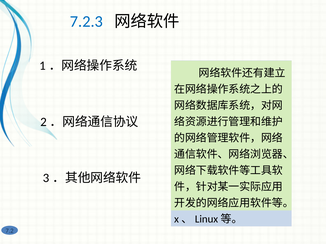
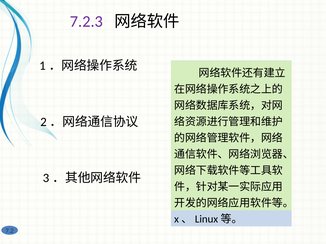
7.2.3 colour: blue -> purple
